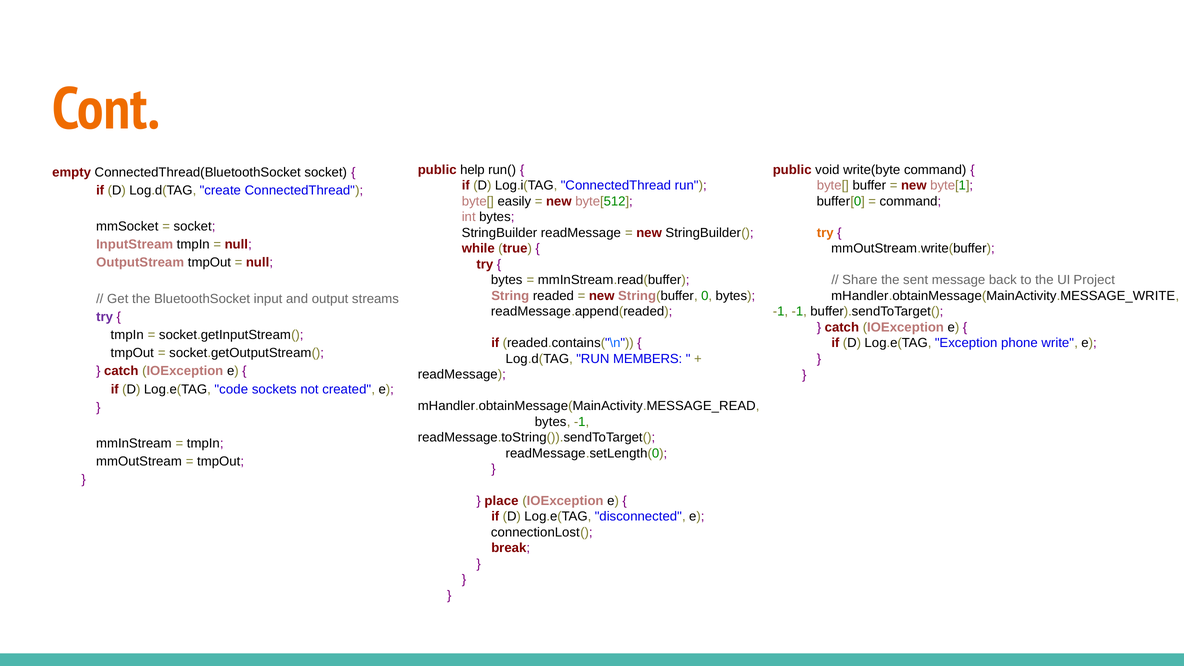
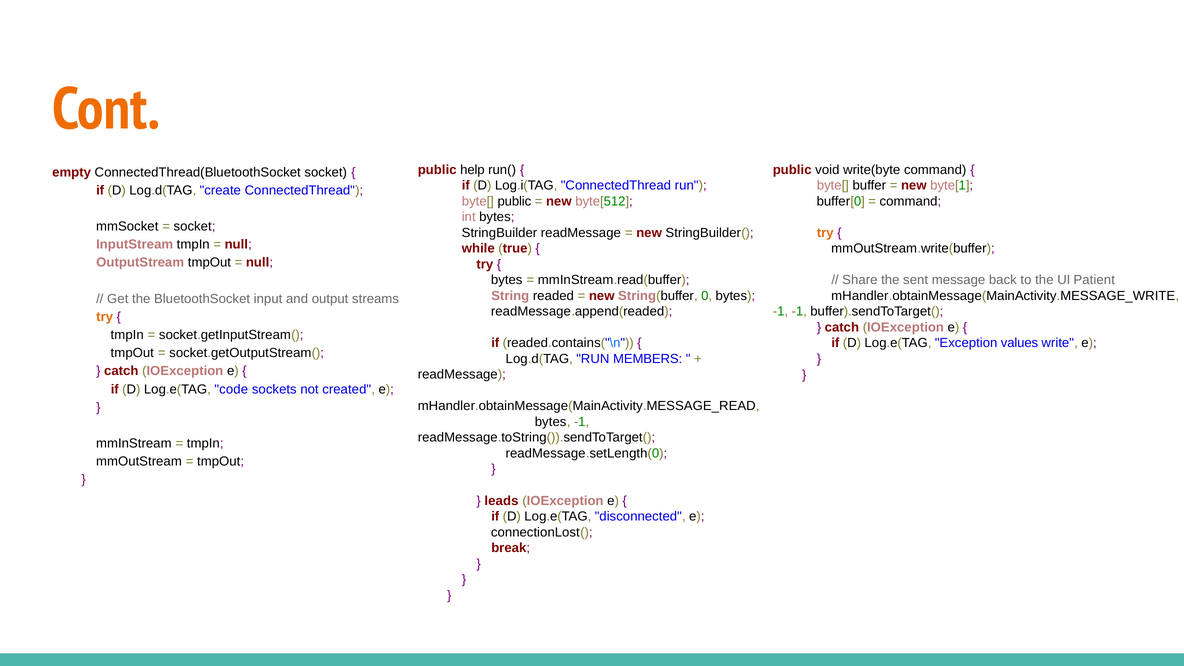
byte[ easily: easily -> public
Project: Project -> Patient
try at (105, 317) colour: purple -> orange
phone: phone -> values
place: place -> leads
